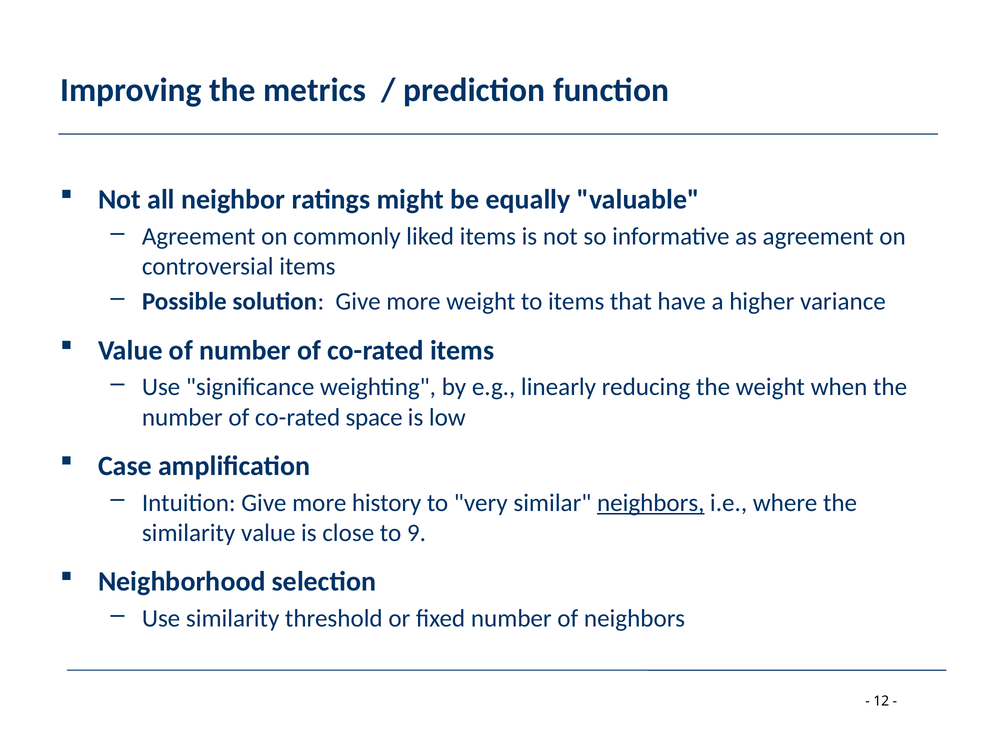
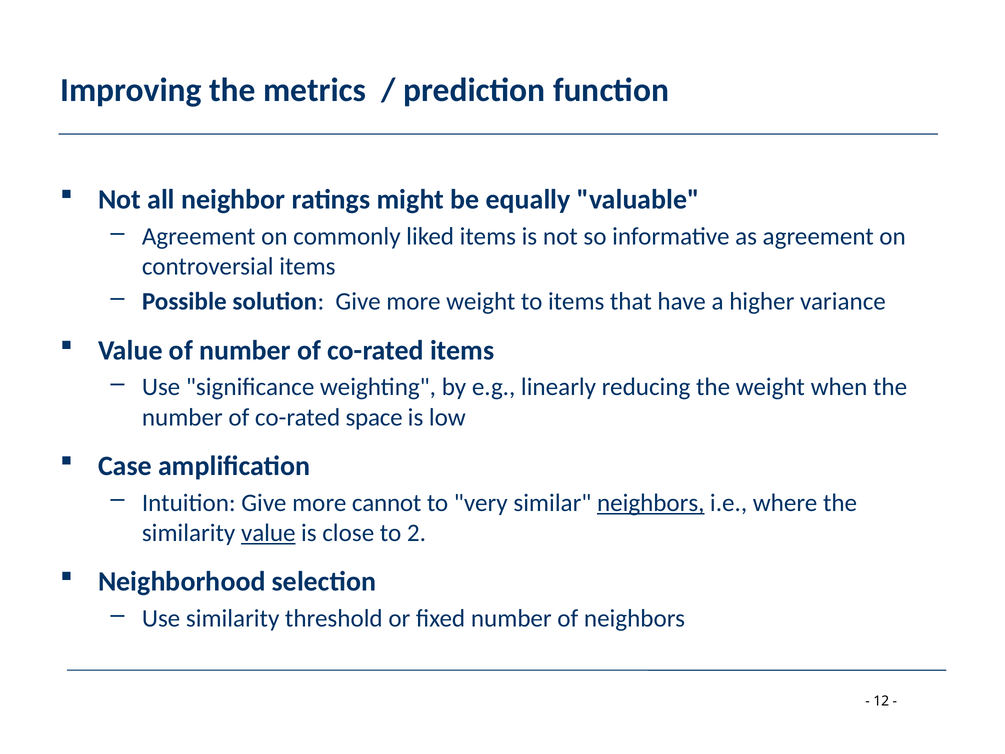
history: history -> cannot
value at (268, 533) underline: none -> present
9: 9 -> 2
